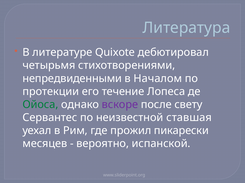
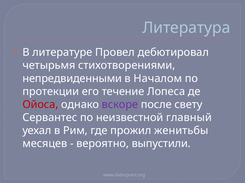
Quixote: Quixote -> Провел
Ойоса colour: green -> red
ставшая: ставшая -> главный
пикарески: пикарески -> женитьбы
испанской: испанской -> выпустили
